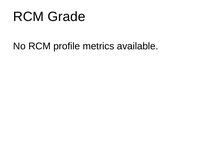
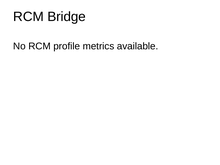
Grade: Grade -> Bridge
